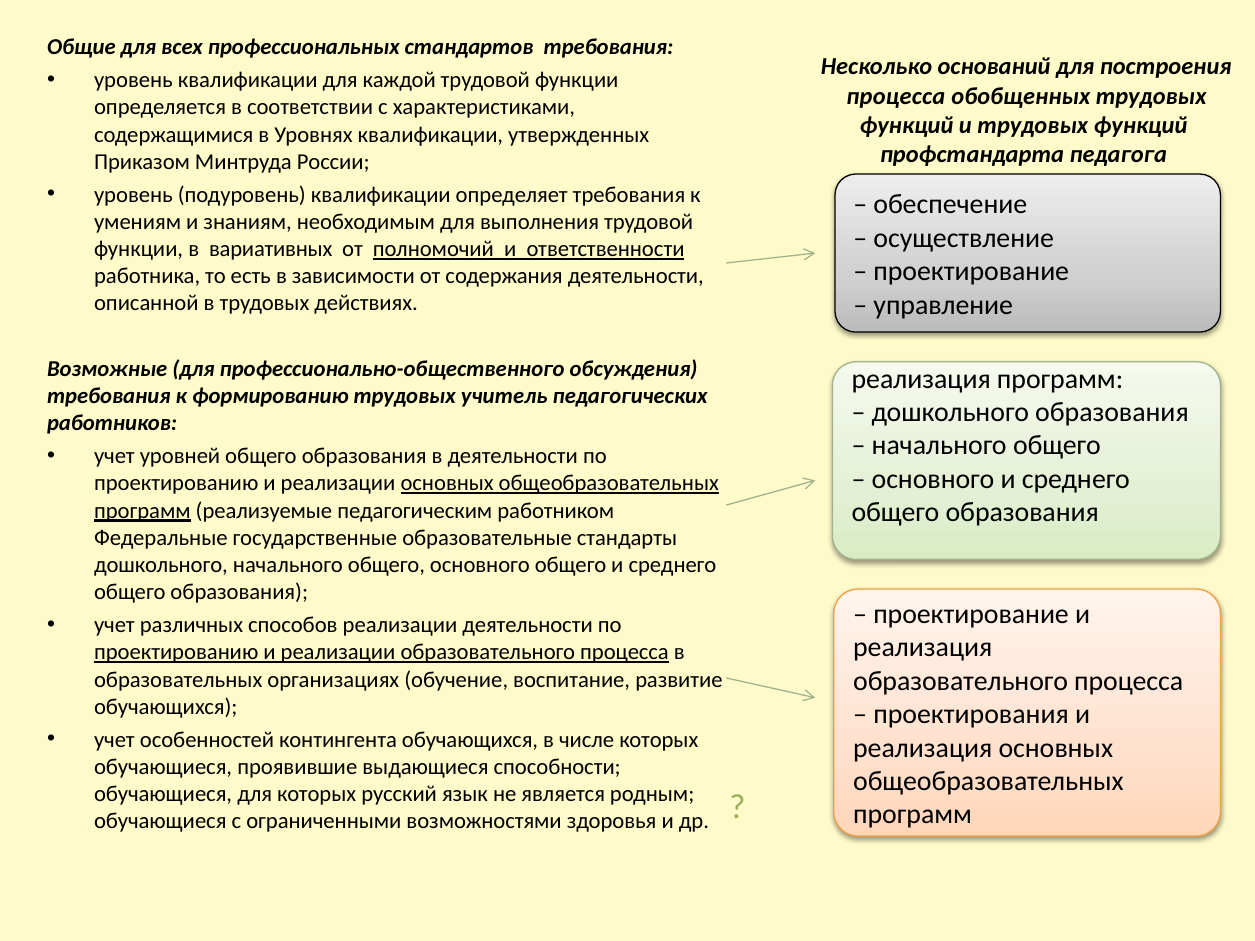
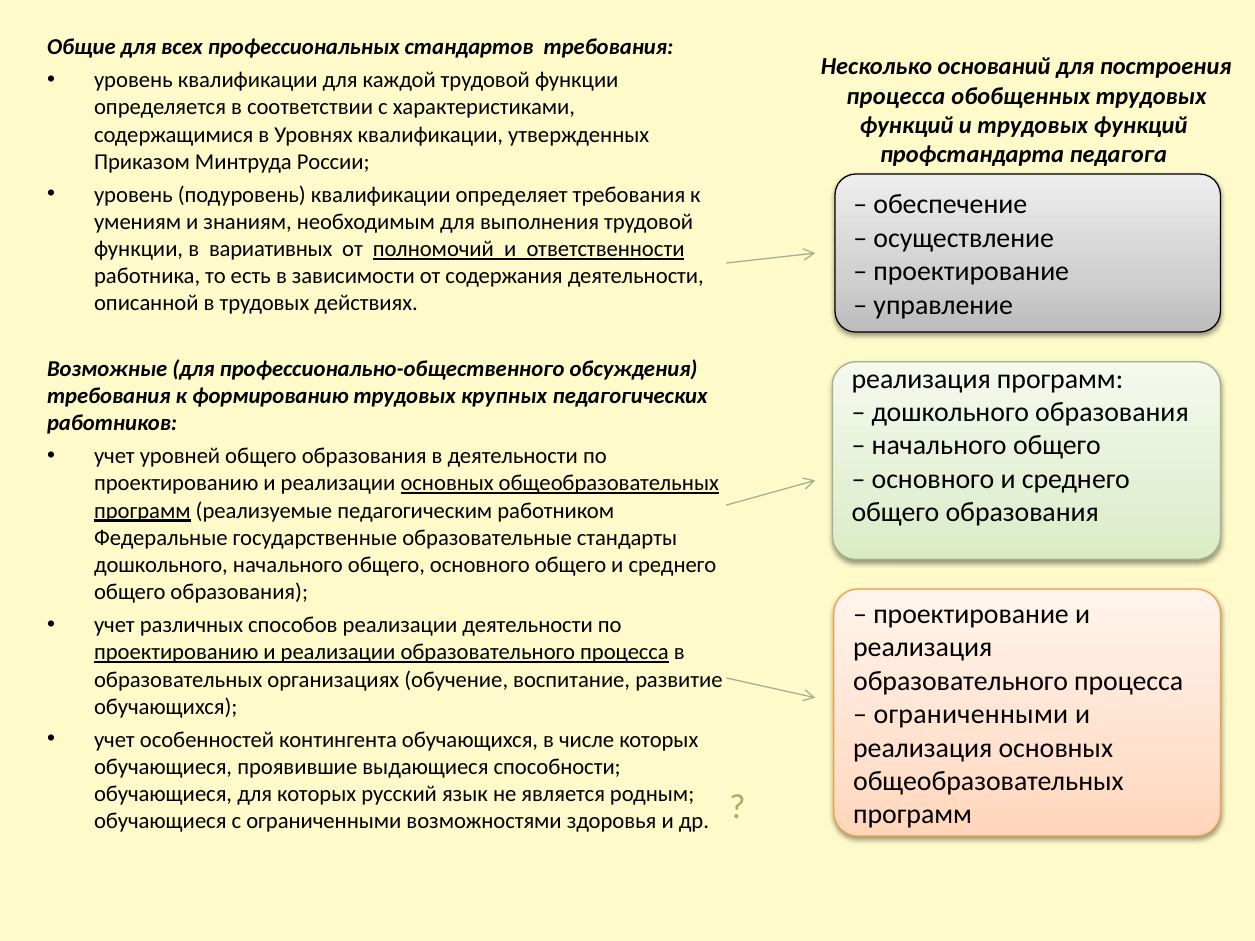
учитель: учитель -> крупных
проектирования at (971, 715): проектирования -> ограниченными
